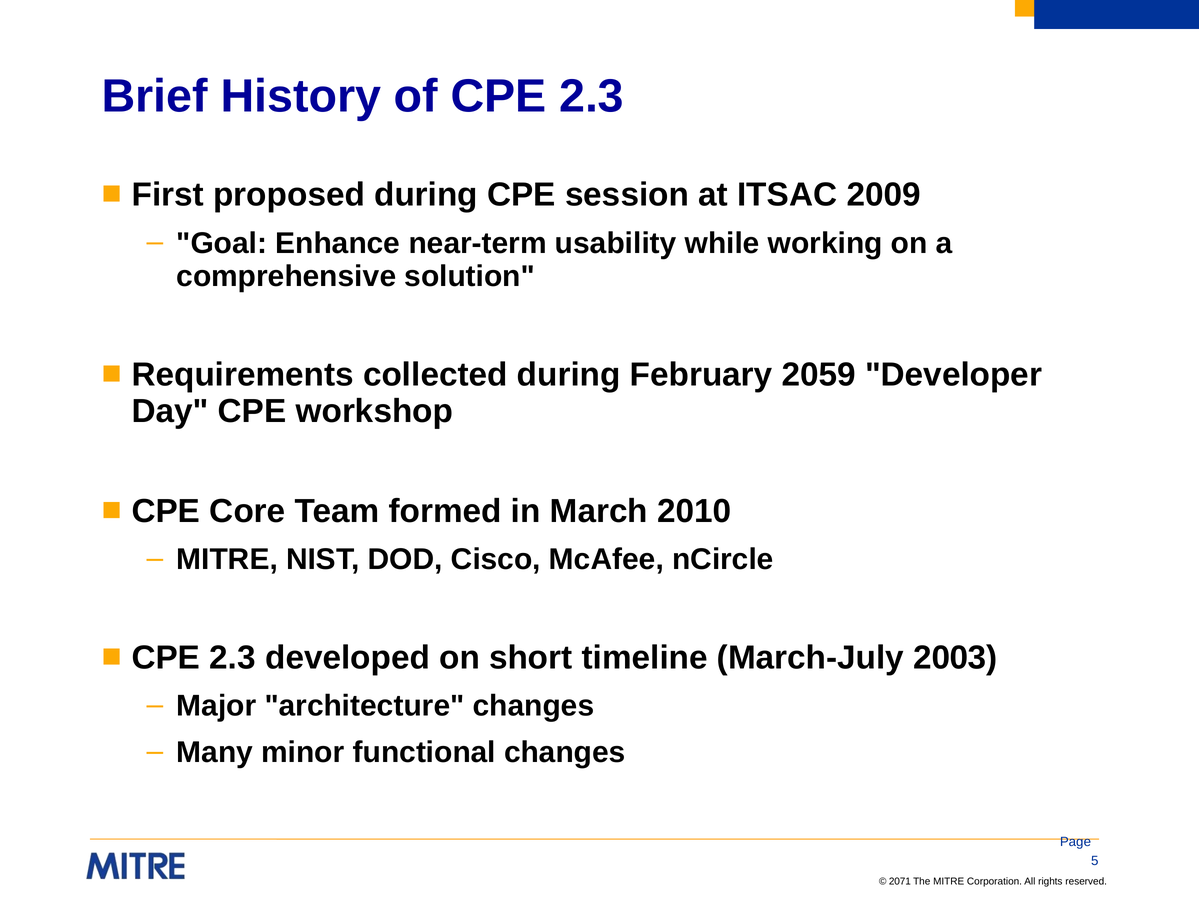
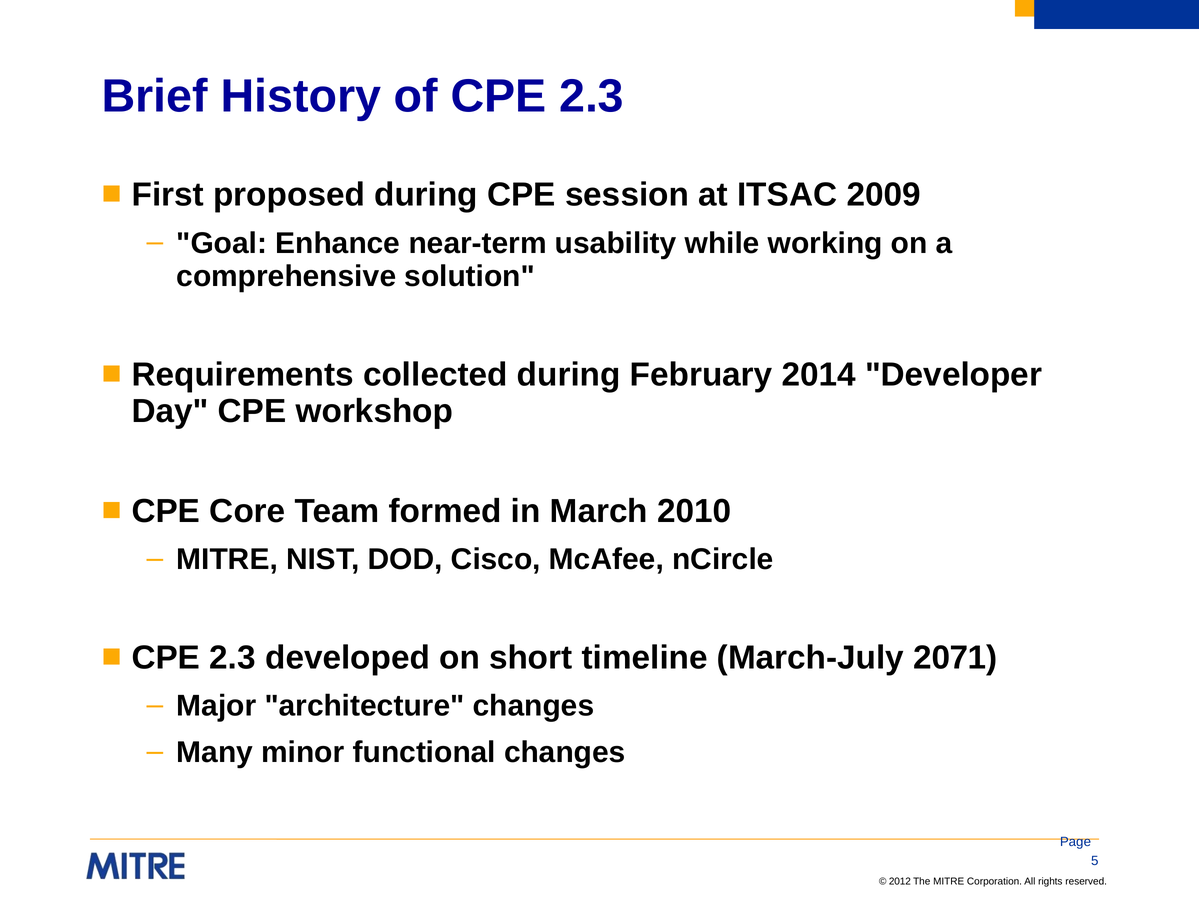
2059: 2059 -> 2014
2003: 2003 -> 2071
2071: 2071 -> 2012
